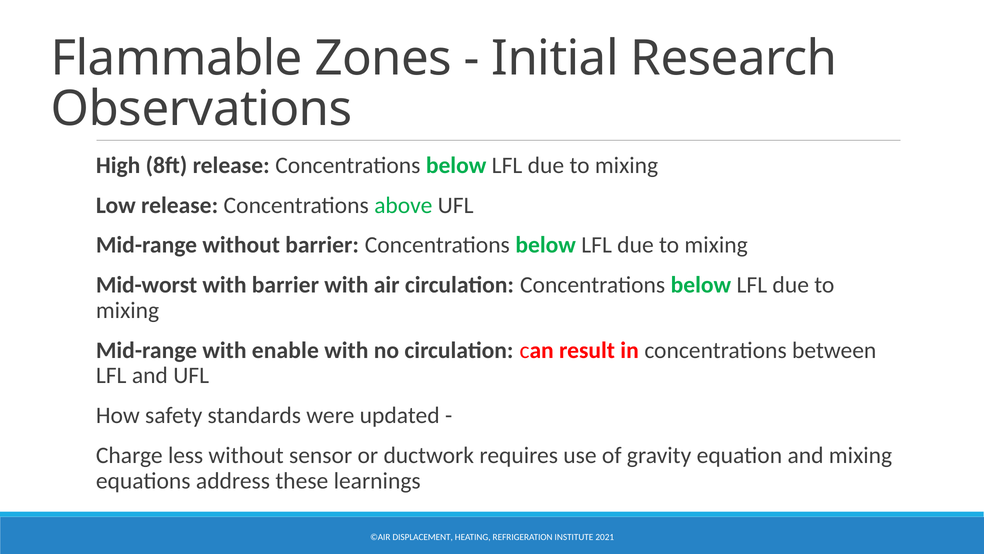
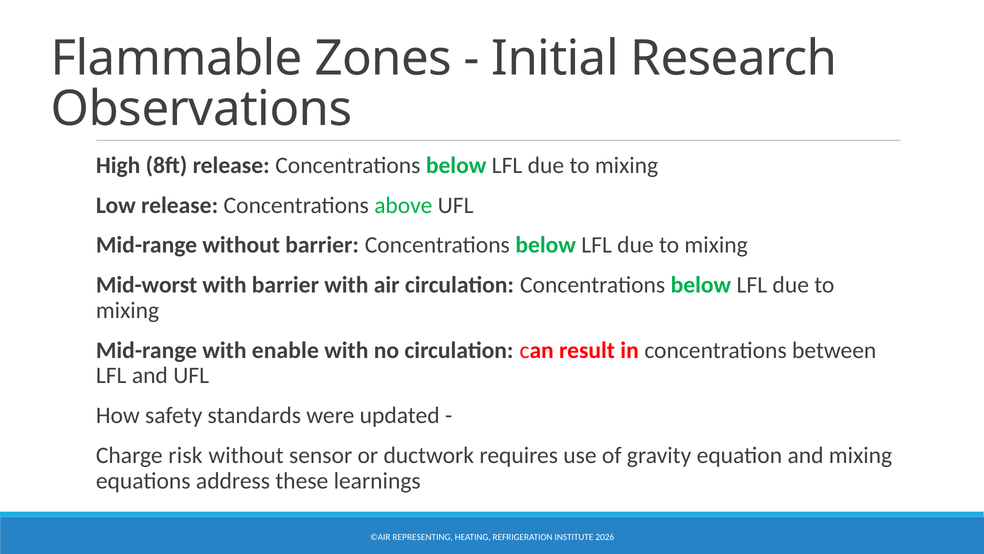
less: less -> risk
DISPLACEMENT: DISPLACEMENT -> REPRESENTING
2021: 2021 -> 2026
